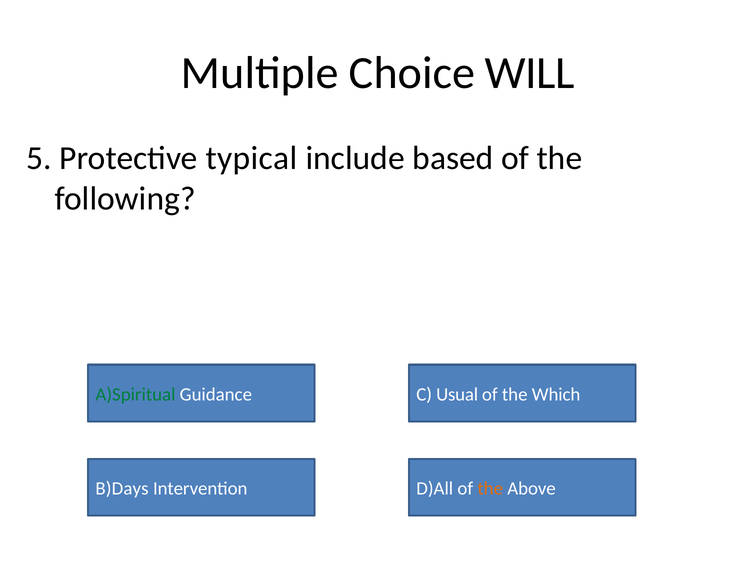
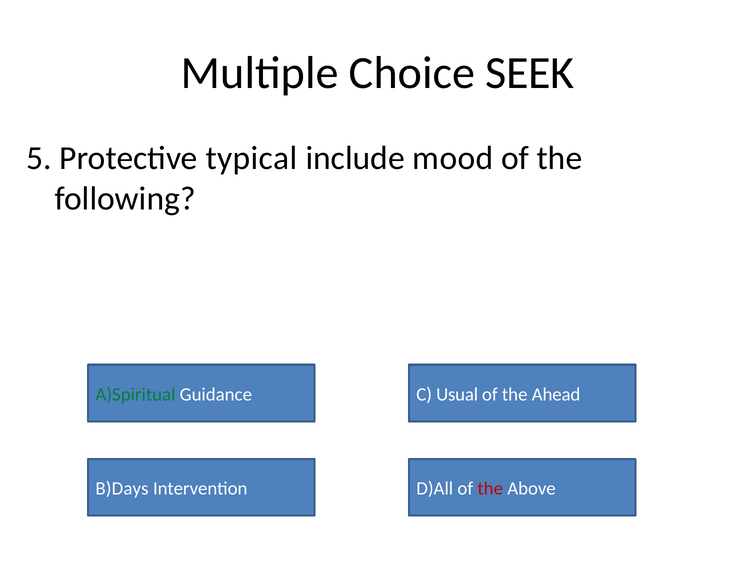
WILL: WILL -> SEEK
based: based -> mood
Which: Which -> Ahead
the at (490, 489) colour: orange -> red
